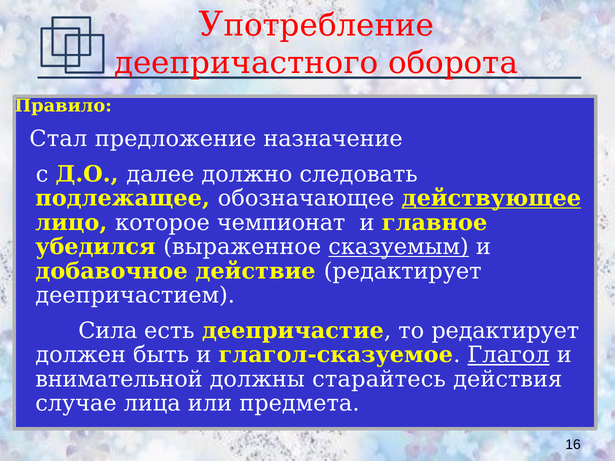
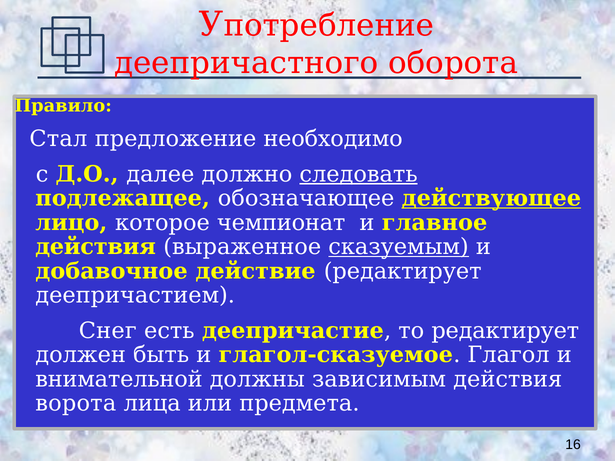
назначение: назначение -> необходимо
следовать underline: none -> present
убедился at (95, 247): убедился -> действия
Сила: Сила -> Снег
Глагол underline: present -> none
старайтесь: старайтесь -> зависимым
случае: случае -> ворота
